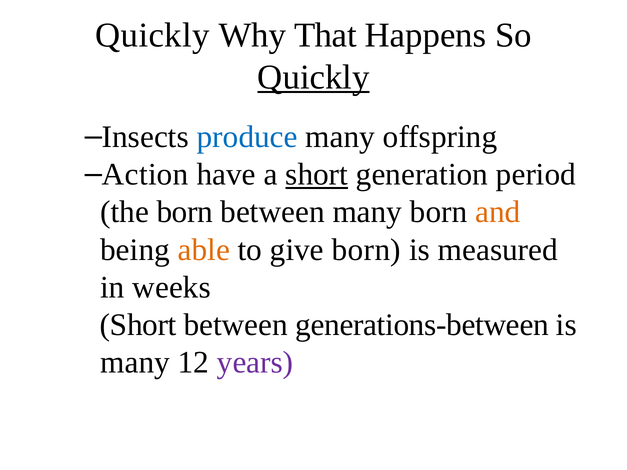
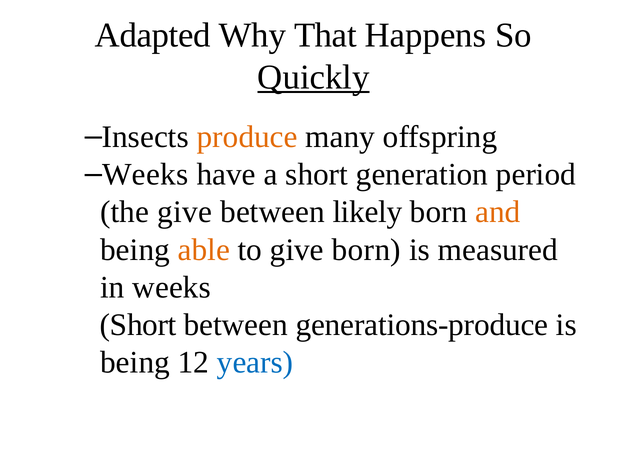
Quickly at (152, 35): Quickly -> Adapted
produce colour: blue -> orange
Action at (145, 175): Action -> Weeks
short at (317, 175) underline: present -> none
the born: born -> give
between many: many -> likely
generations-between: generations-between -> generations-produce
many at (135, 363): many -> being
years colour: purple -> blue
